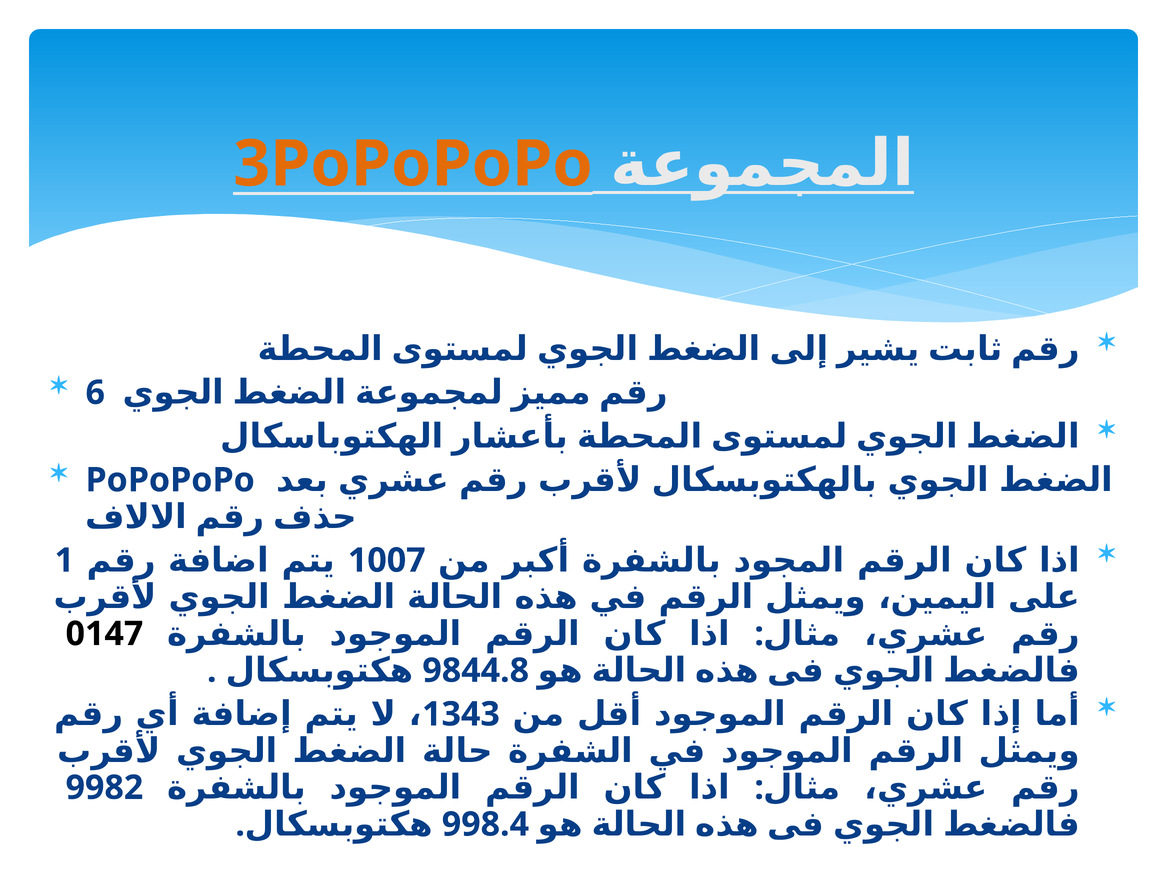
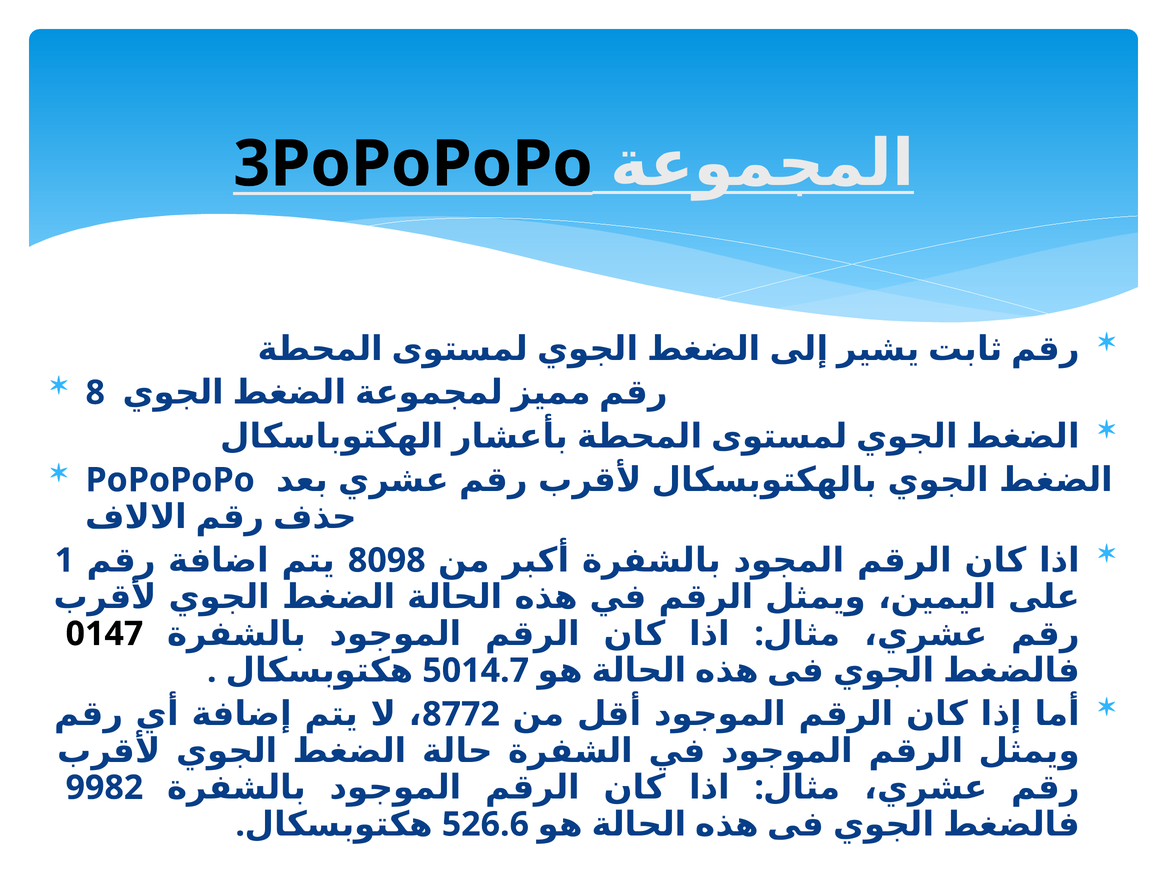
3PoPoPoPo colour: orange -> black
6: 6 -> 8
1007: 1007 -> 8098
9844.8: 9844.8 -> 5014.7
1343: 1343 -> 8772
998.4: 998.4 -> 526.6
